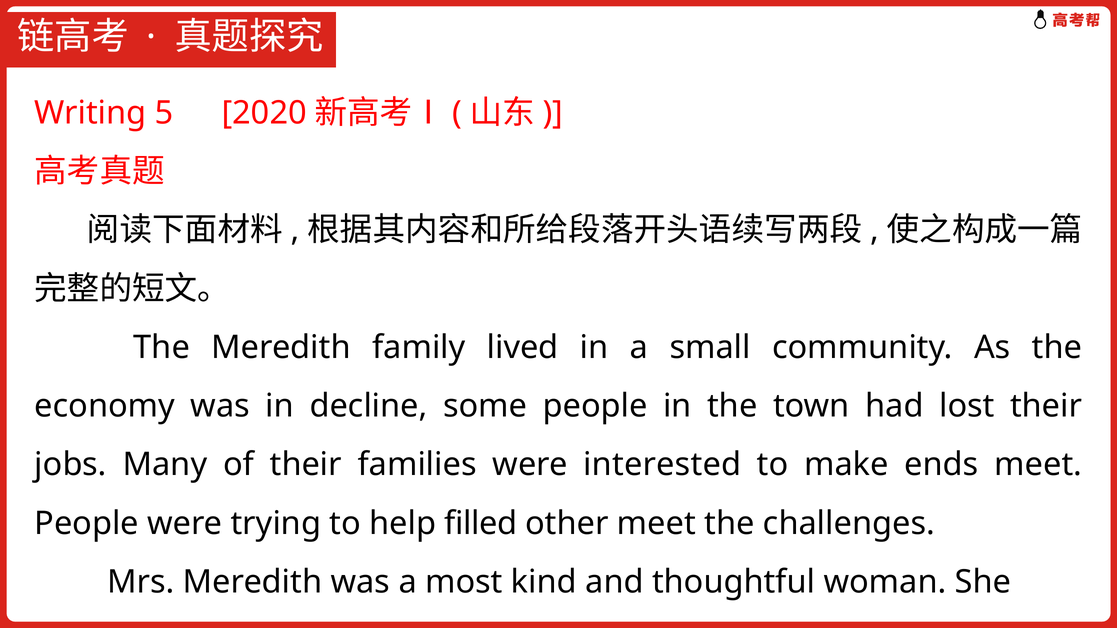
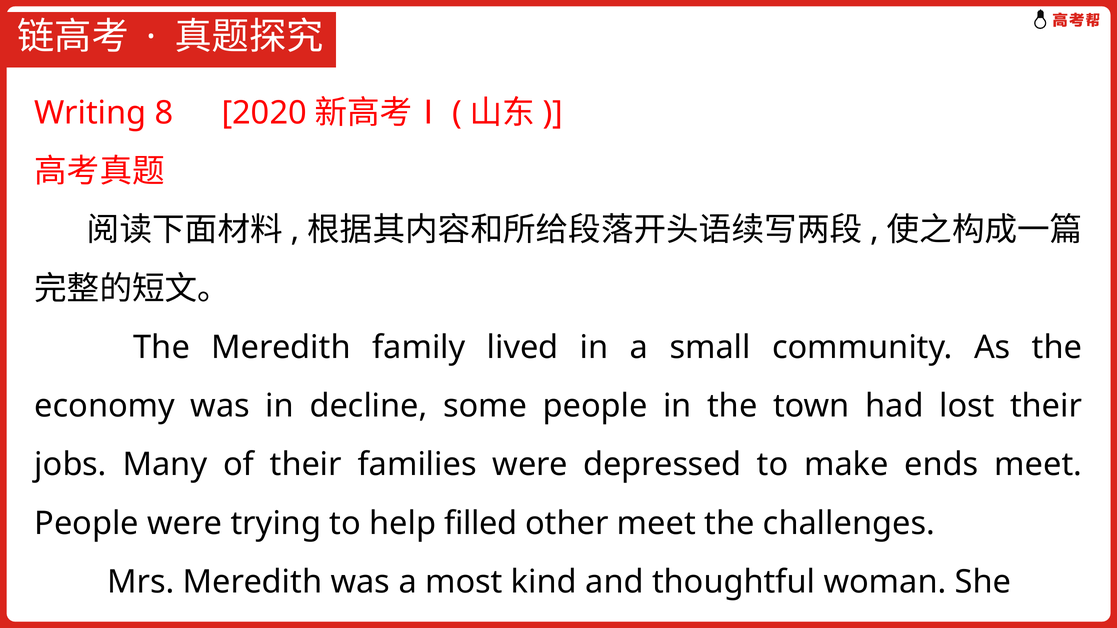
5: 5 -> 8
interested: interested -> depressed
